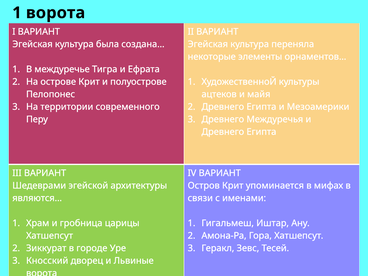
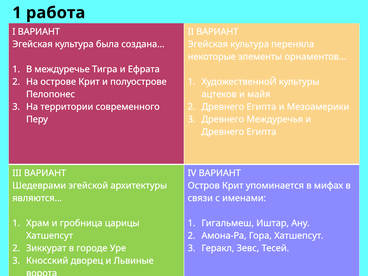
1 ворота: ворота -> работа
